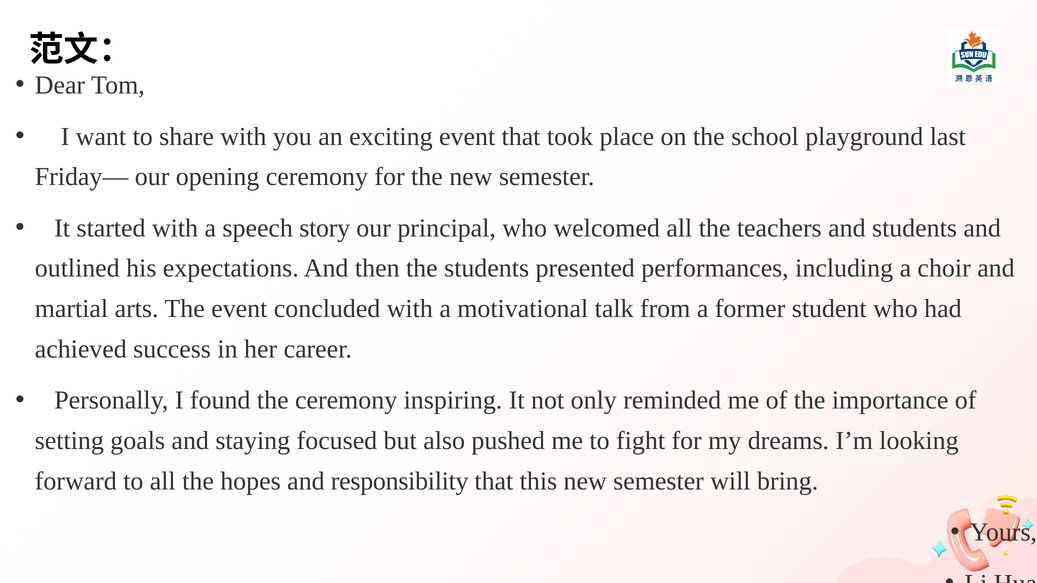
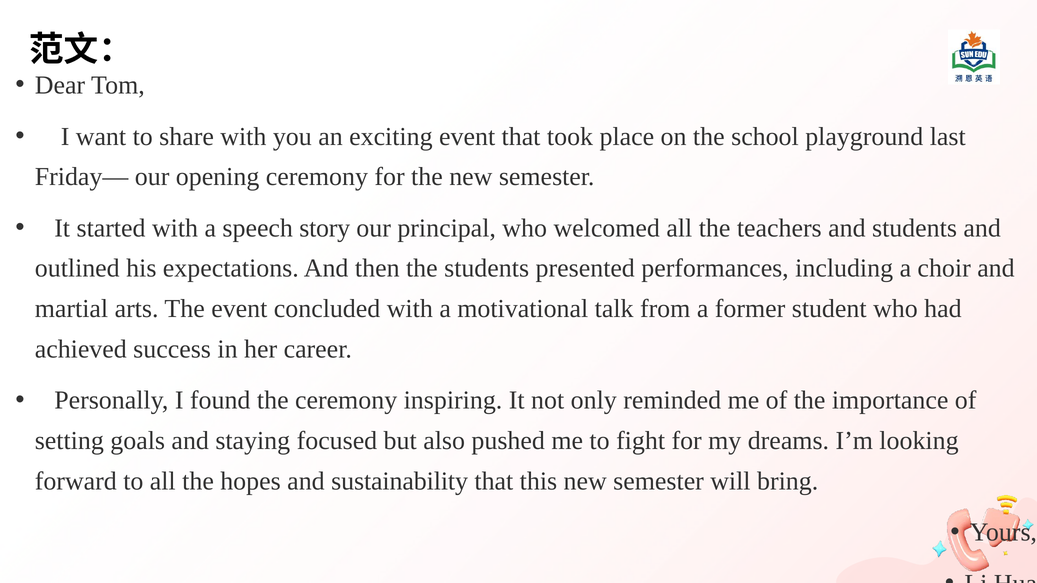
responsibility: responsibility -> sustainability
